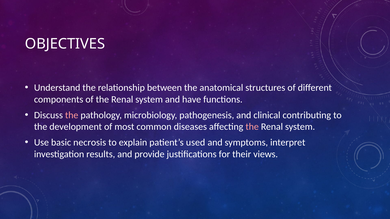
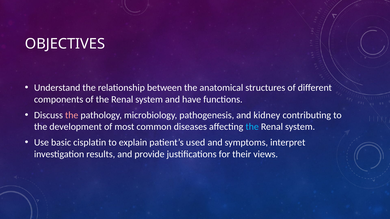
clinical: clinical -> kidney
the at (252, 127) colour: pink -> light blue
necrosis: necrosis -> cisplatin
